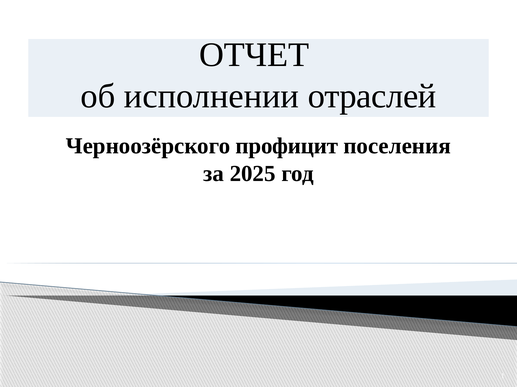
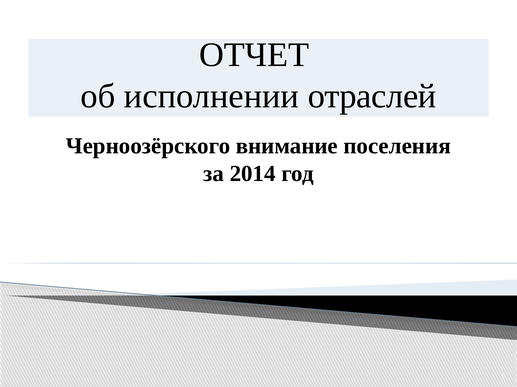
профицит: профицит -> внимание
2025: 2025 -> 2014
